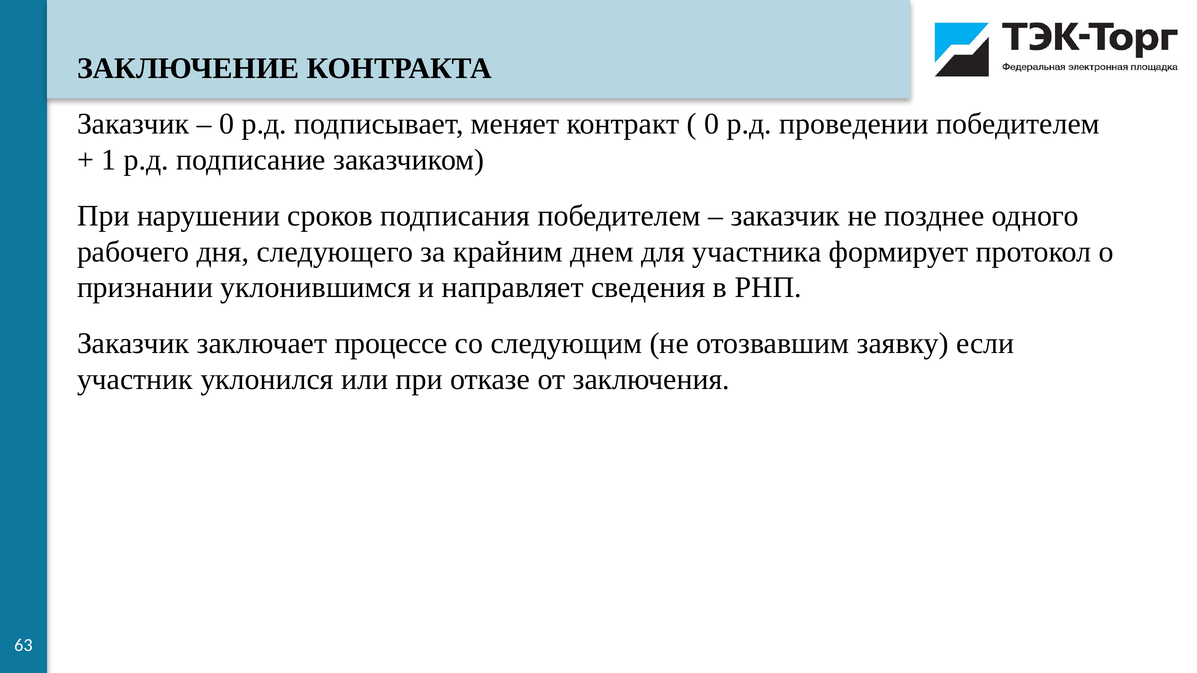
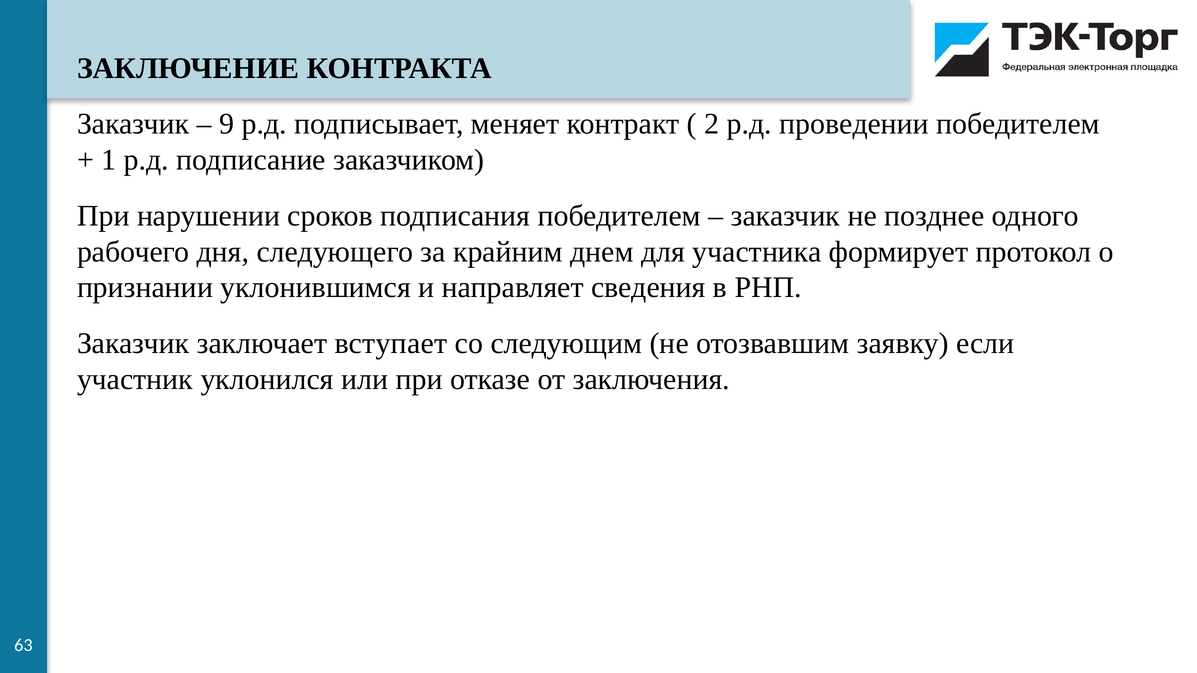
0 at (227, 124): 0 -> 9
0 at (712, 124): 0 -> 2
процессе: процессе -> вступает
